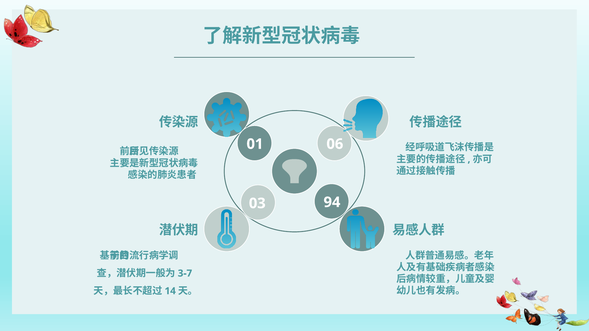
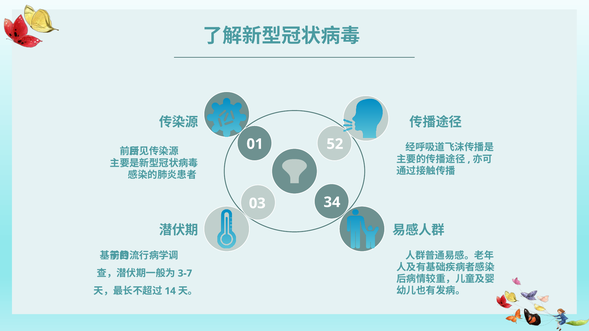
06: 06 -> 52
94: 94 -> 34
